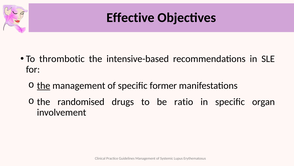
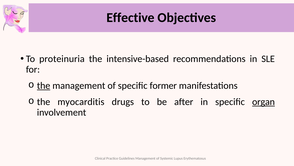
thrombotic: thrombotic -> proteinuria
randomised: randomised -> myocarditis
ratio: ratio -> after
organ underline: none -> present
